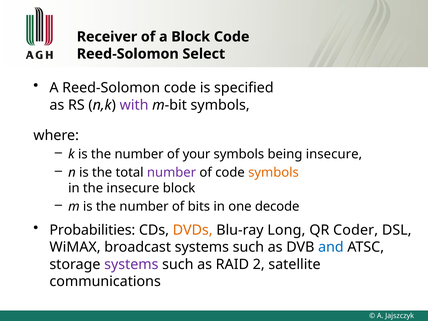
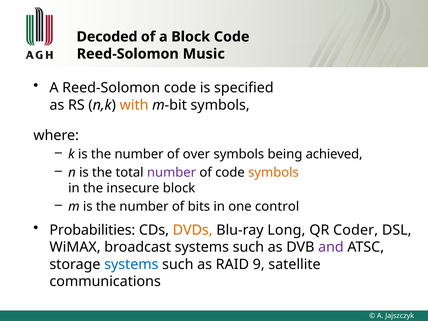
Receiver: Receiver -> Decoded
Select: Select -> Music
with colour: purple -> orange
your: your -> over
being insecure: insecure -> achieved
decode: decode -> control
and colour: blue -> purple
systems at (131, 264) colour: purple -> blue
2: 2 -> 9
